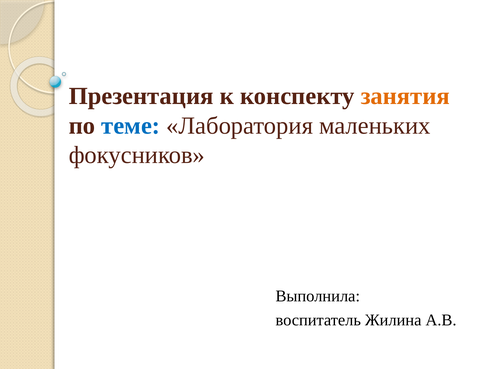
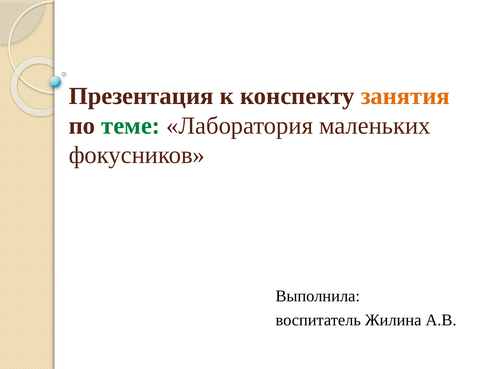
теме colour: blue -> green
